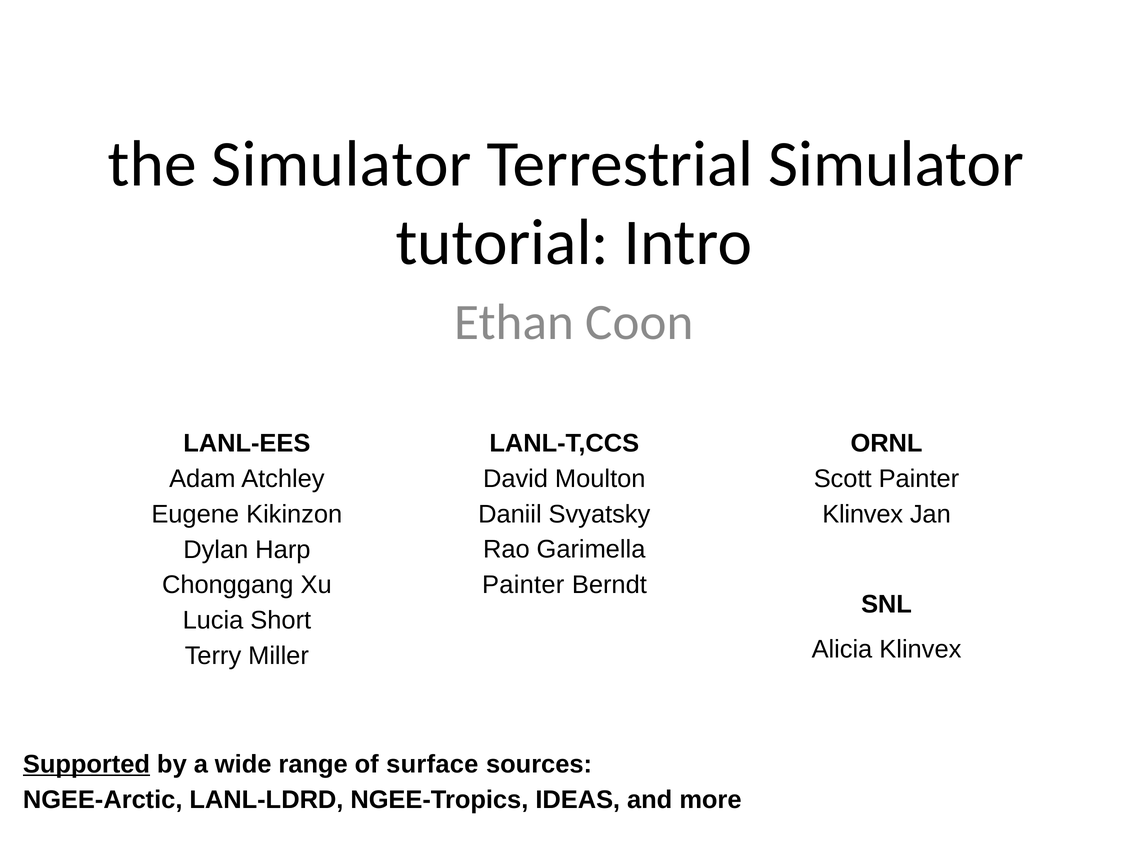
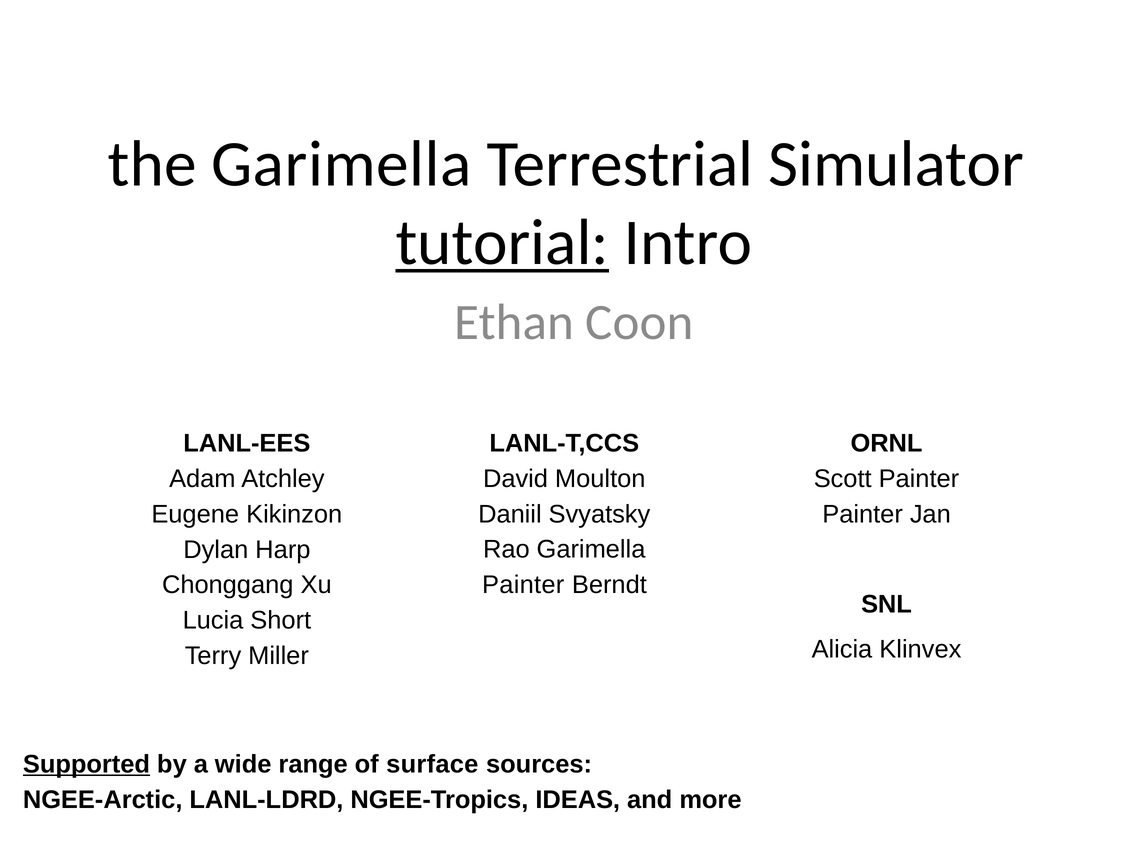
the Simulator: Simulator -> Garimella
tutorial underline: none -> present
Klinvex at (863, 514): Klinvex -> Painter
